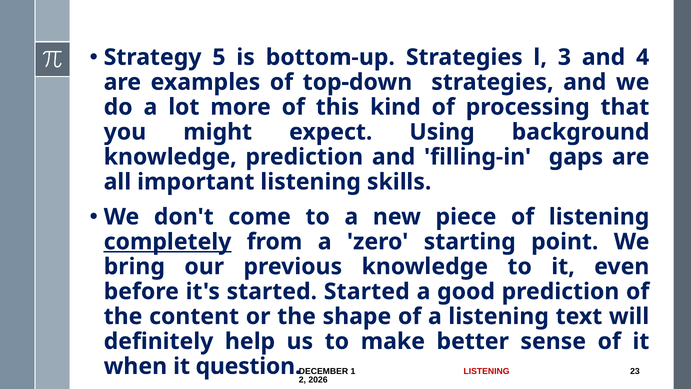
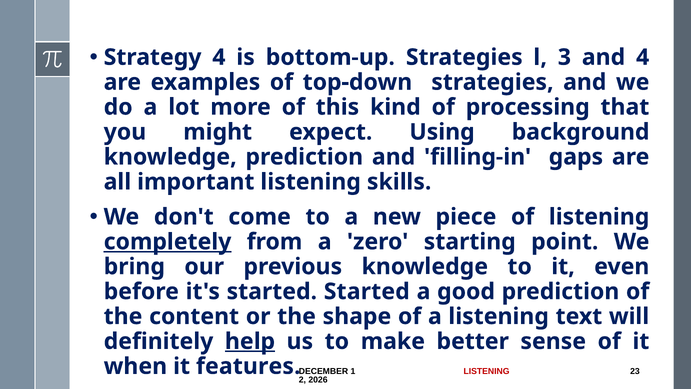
Strategy 5: 5 -> 4
help underline: none -> present
question: question -> features
